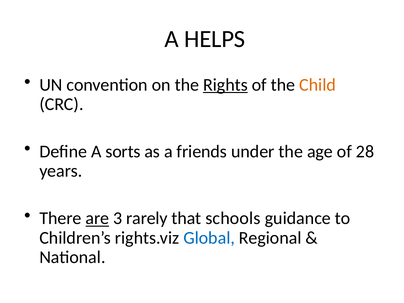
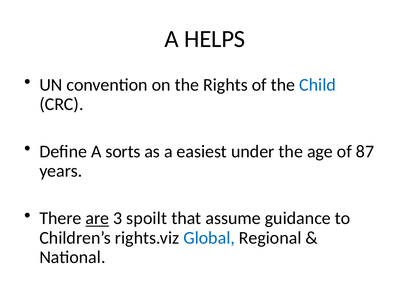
Rights underline: present -> none
Child colour: orange -> blue
friends: friends -> easiest
28: 28 -> 87
rarely: rarely -> spoilt
schools: schools -> assume
